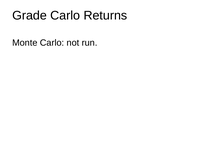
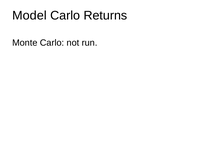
Grade: Grade -> Model
